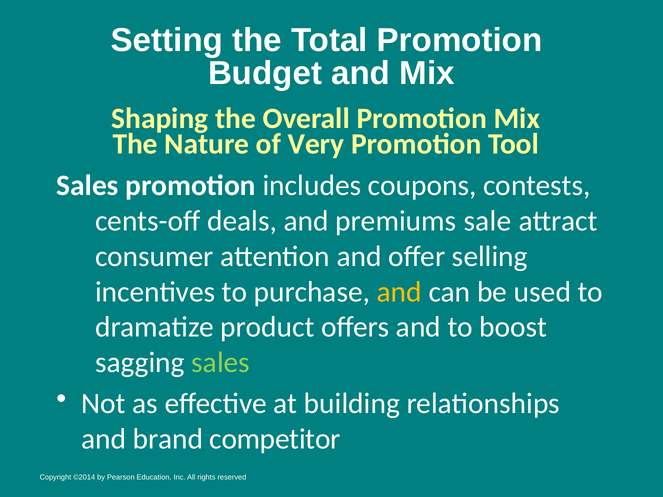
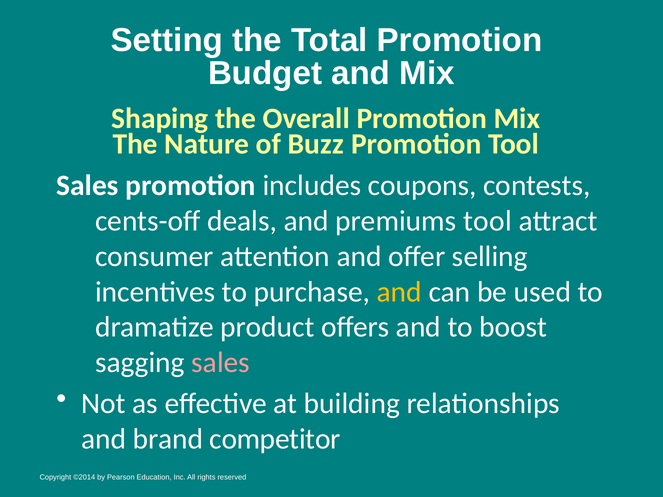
Very: Very -> Buzz
premiums sale: sale -> tool
sales at (221, 363) colour: light green -> pink
